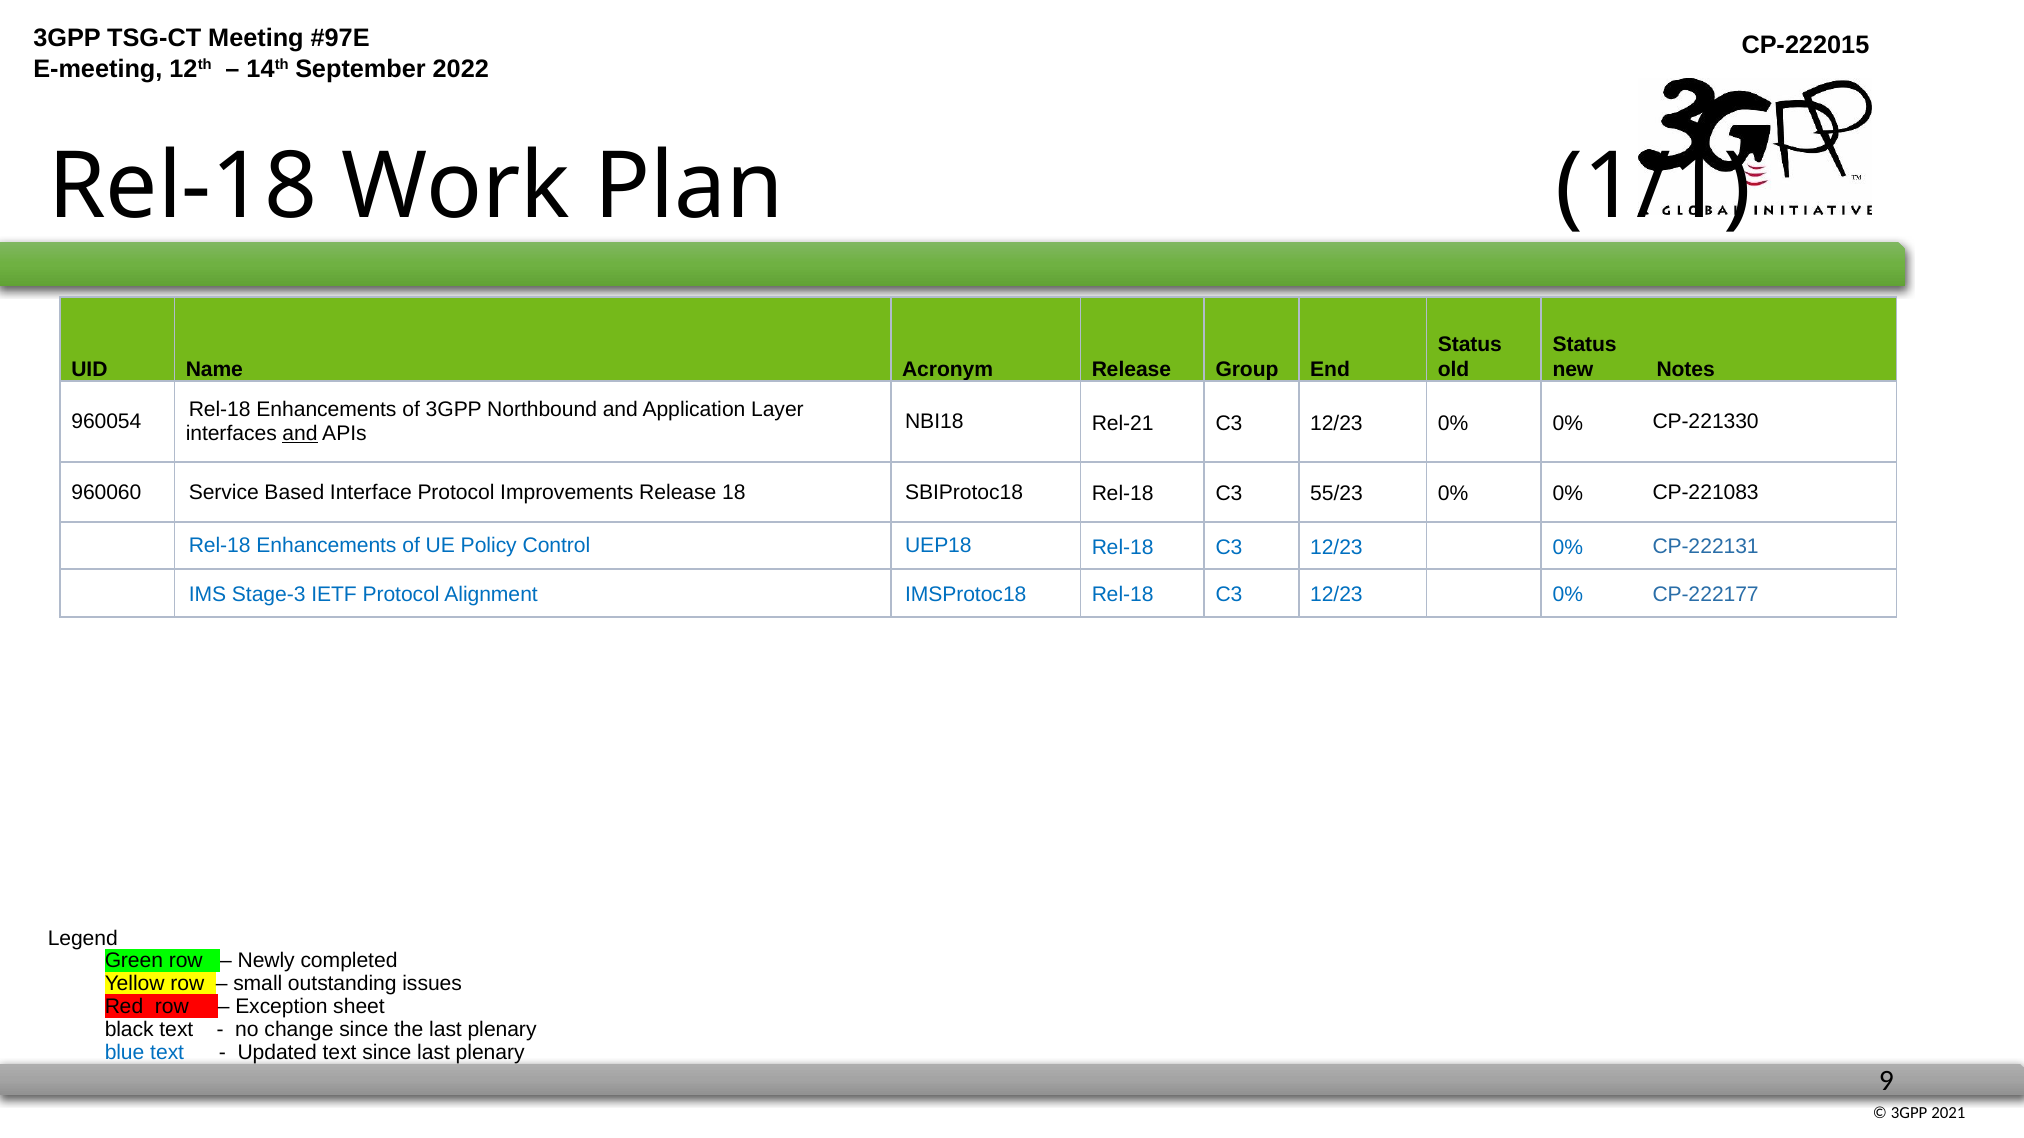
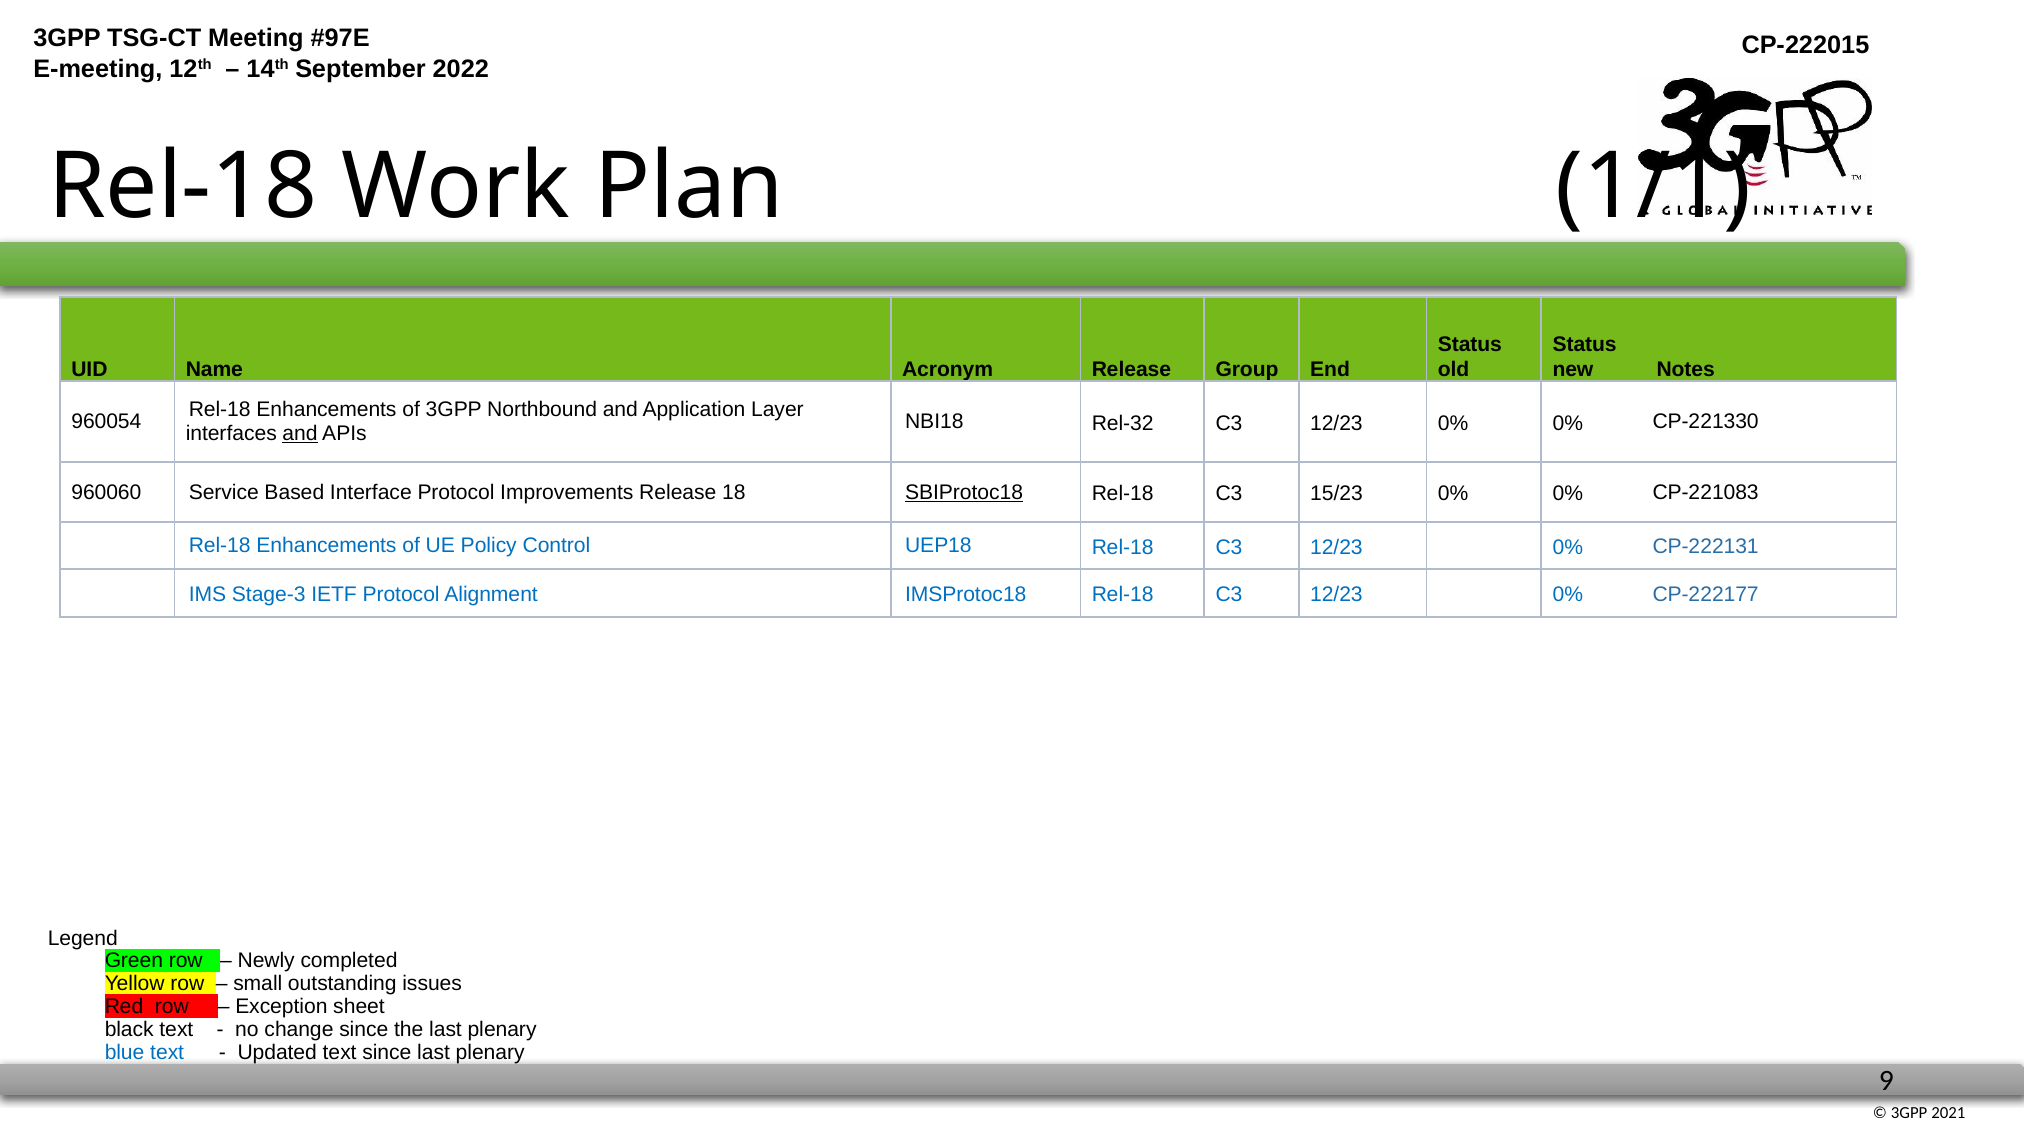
Rel-21: Rel-21 -> Rel-32
SBIProtoc18 underline: none -> present
55/23: 55/23 -> 15/23
